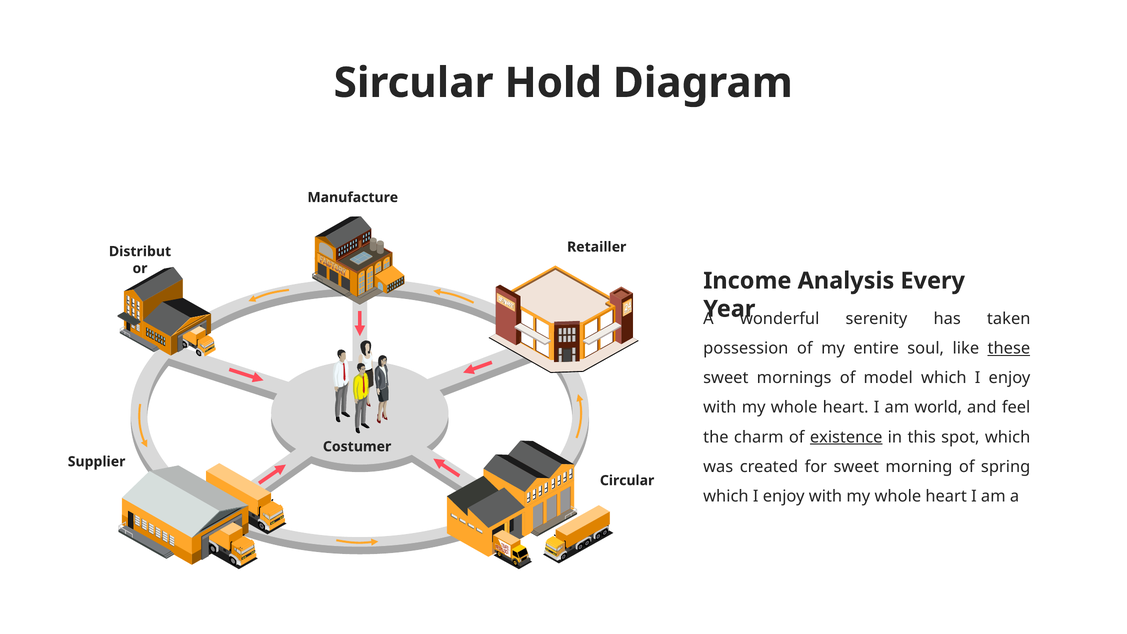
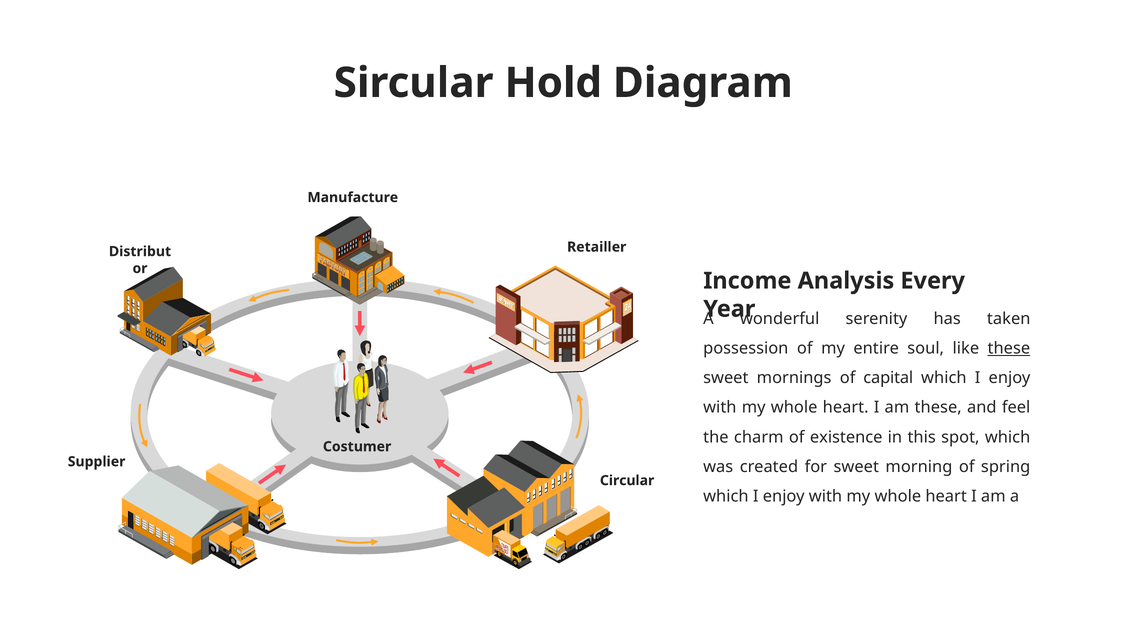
model: model -> capital
am world: world -> these
existence underline: present -> none
